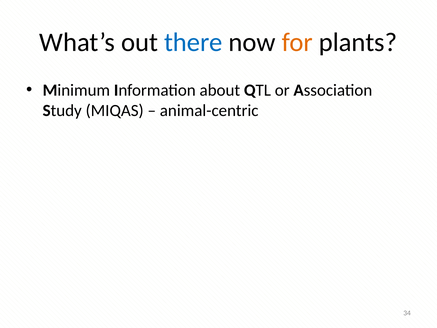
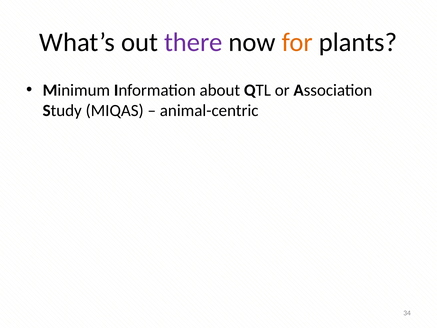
there colour: blue -> purple
